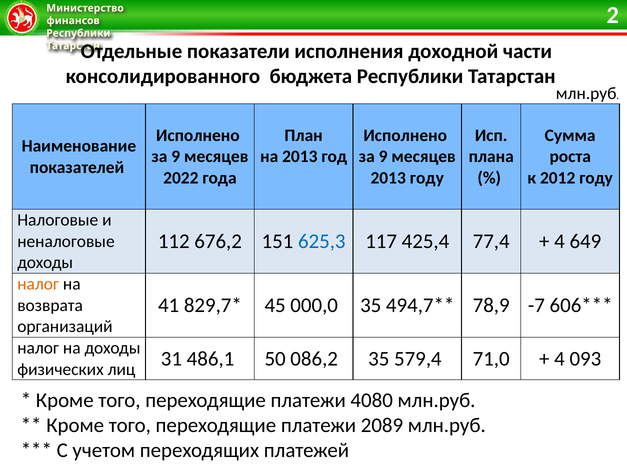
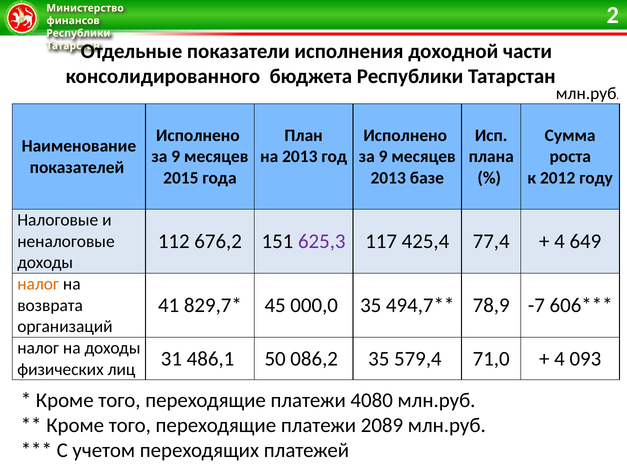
2022: 2022 -> 2015
2013 году: году -> базе
625,3 colour: blue -> purple
